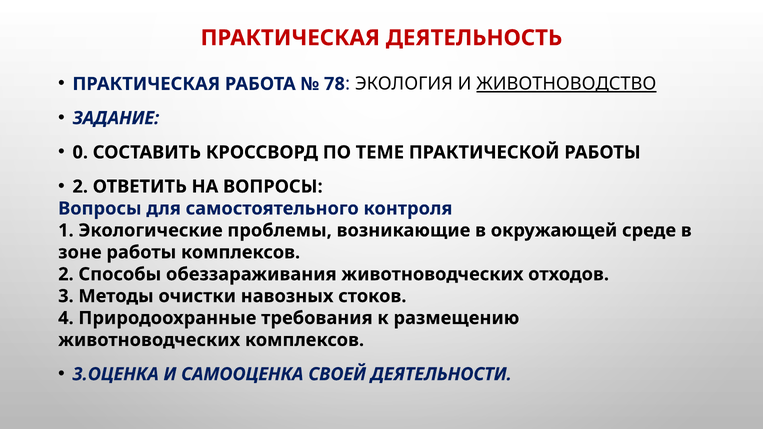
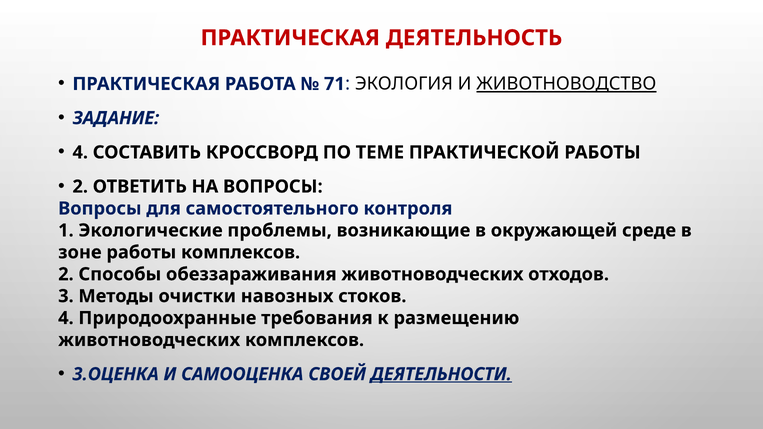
78: 78 -> 71
0 at (80, 152): 0 -> 4
ДЕЯТЕЛЬНОСТИ underline: none -> present
